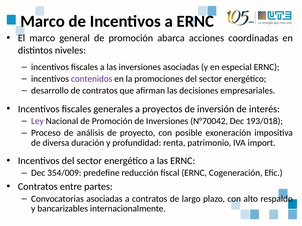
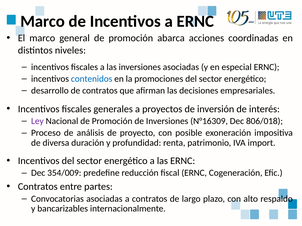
contenidos colour: purple -> blue
N°70042: N°70042 -> N°16309
193/018: 193/018 -> 806/018
